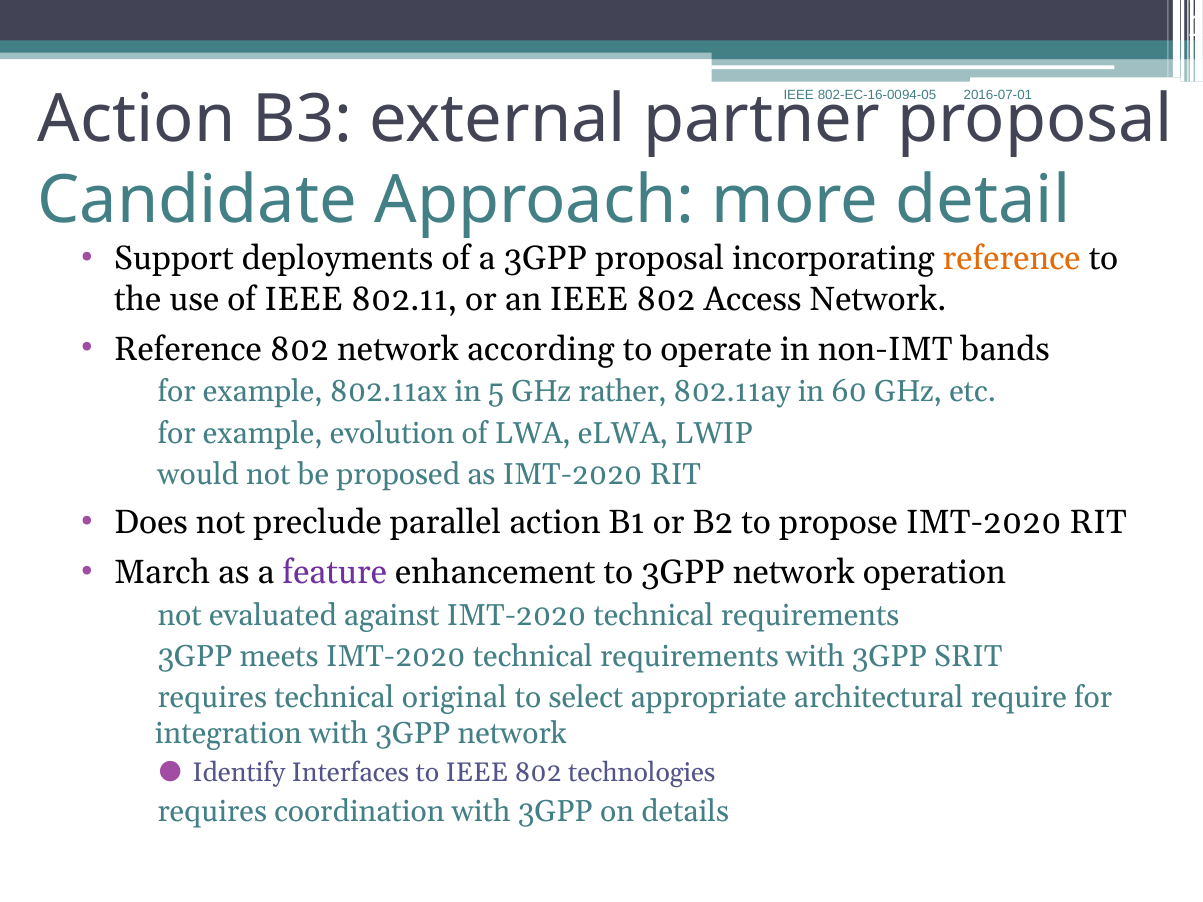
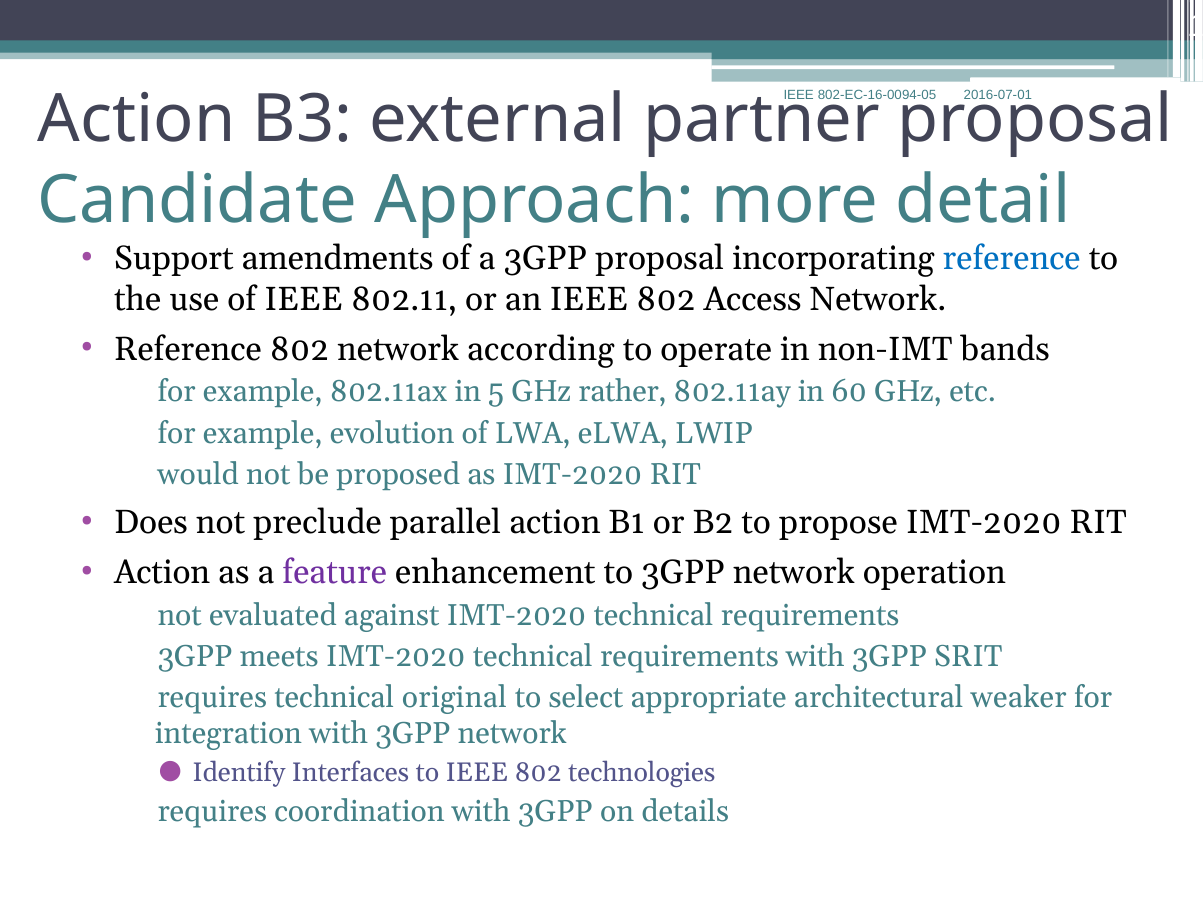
deployments: deployments -> amendments
reference at (1012, 259) colour: orange -> blue
March at (162, 573): March -> Action
require: require -> weaker
